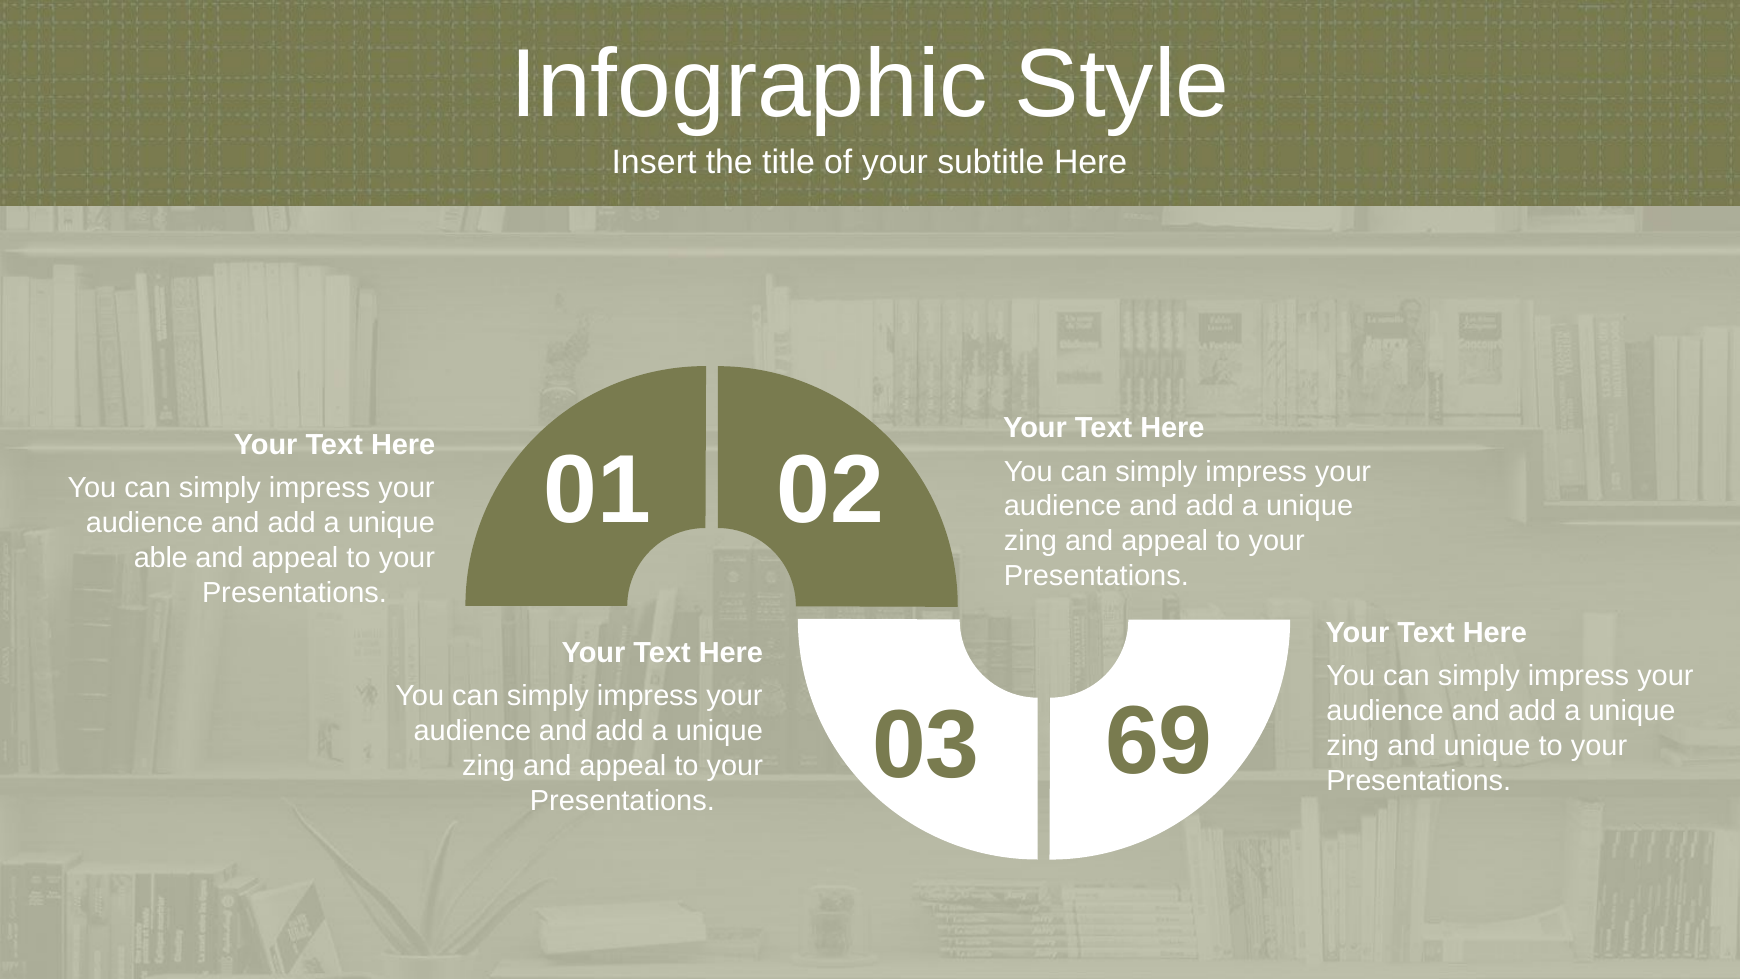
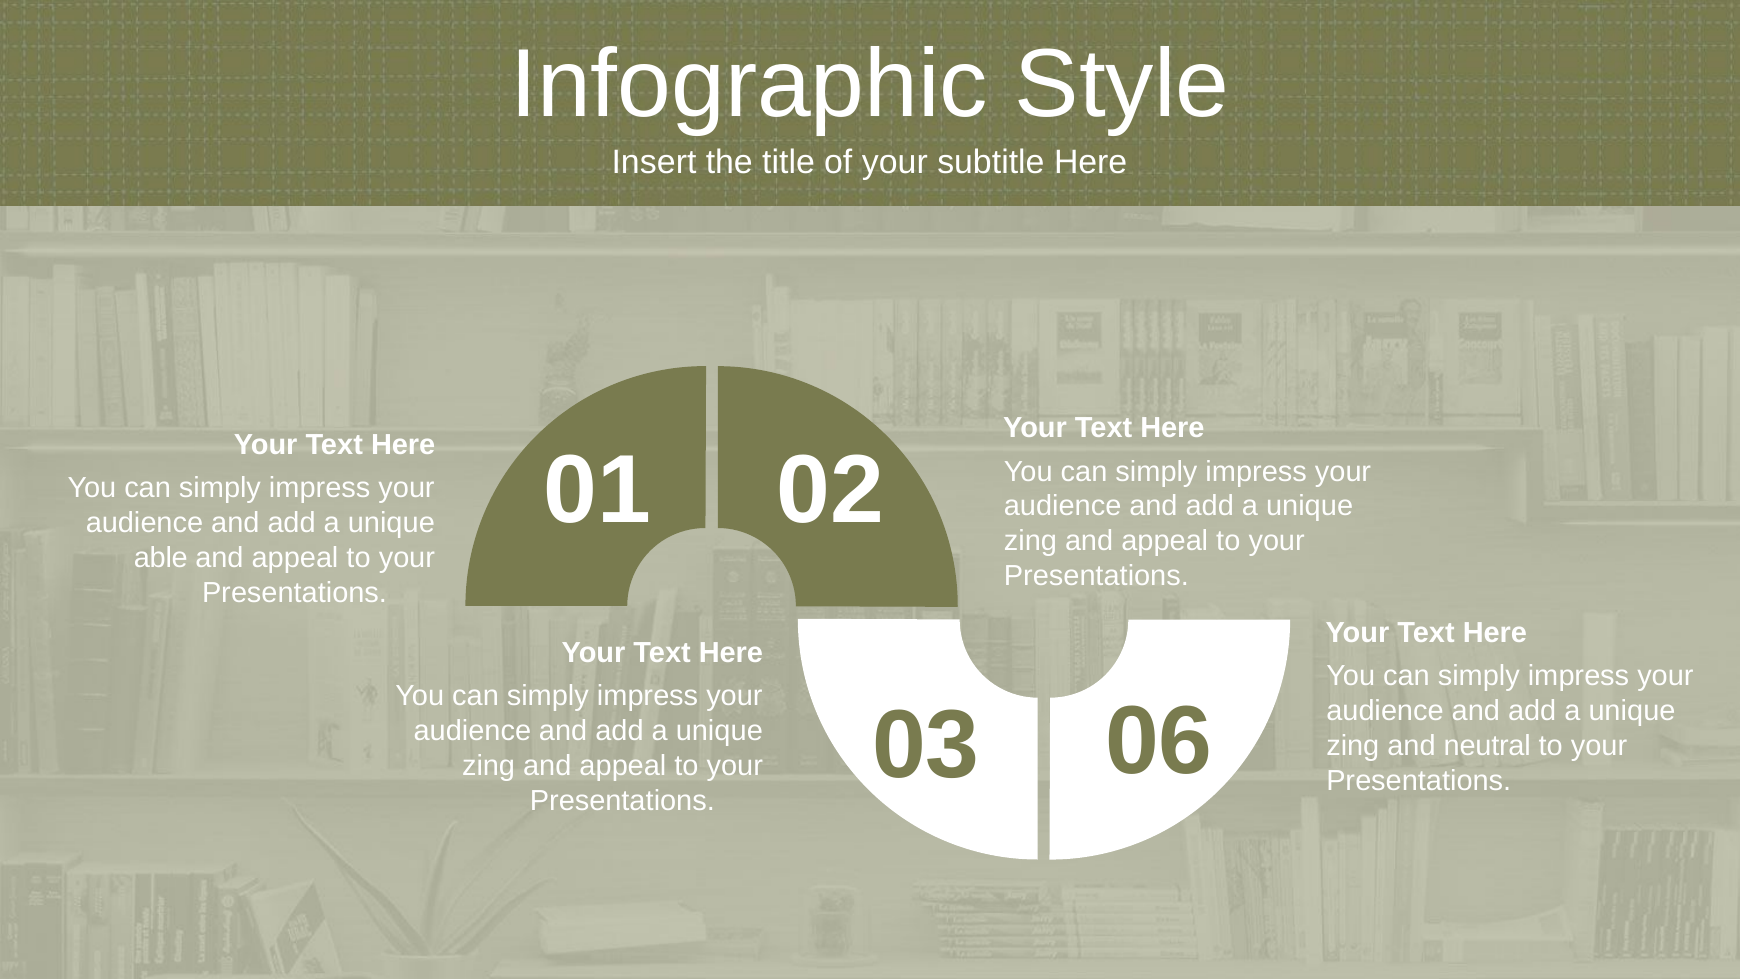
69: 69 -> 06
and unique: unique -> neutral
